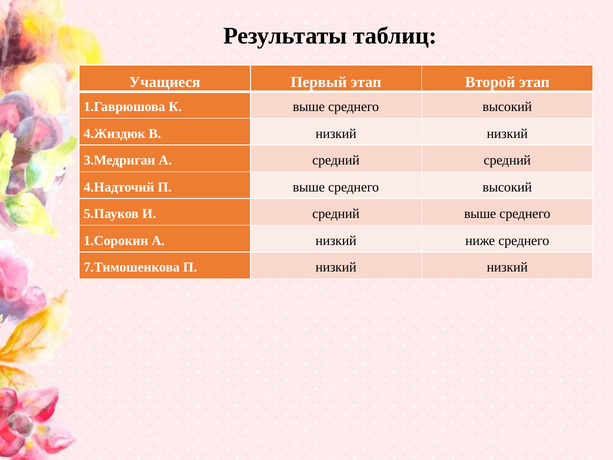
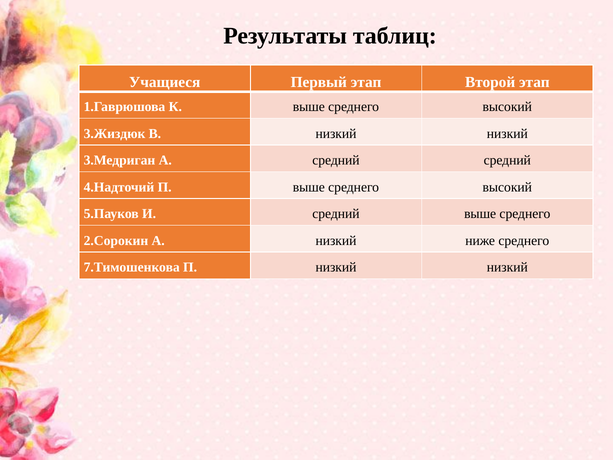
4.Жиздюк: 4.Жиздюк -> 3.Жиздюк
1.Сорокин: 1.Сорокин -> 2.Сорокин
